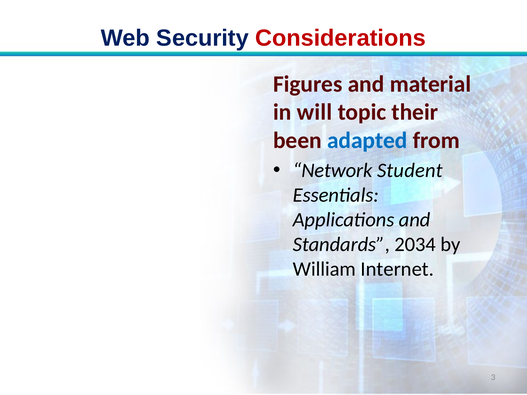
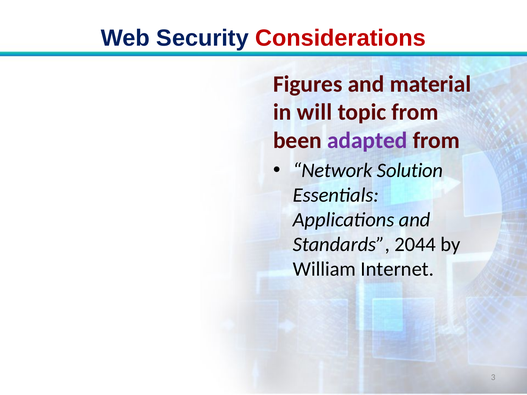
topic their: their -> from
adapted colour: blue -> purple
Student: Student -> Solution
2034: 2034 -> 2044
